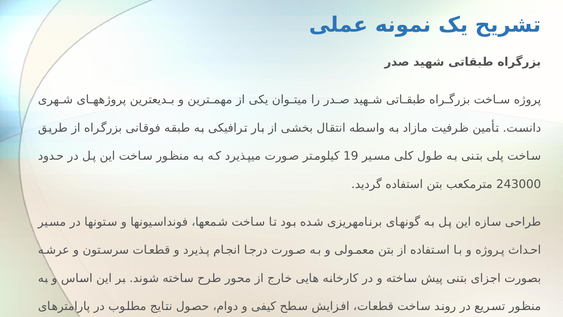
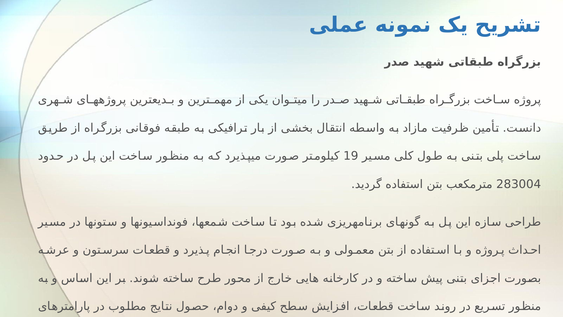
243000: 243000 -> 283004
